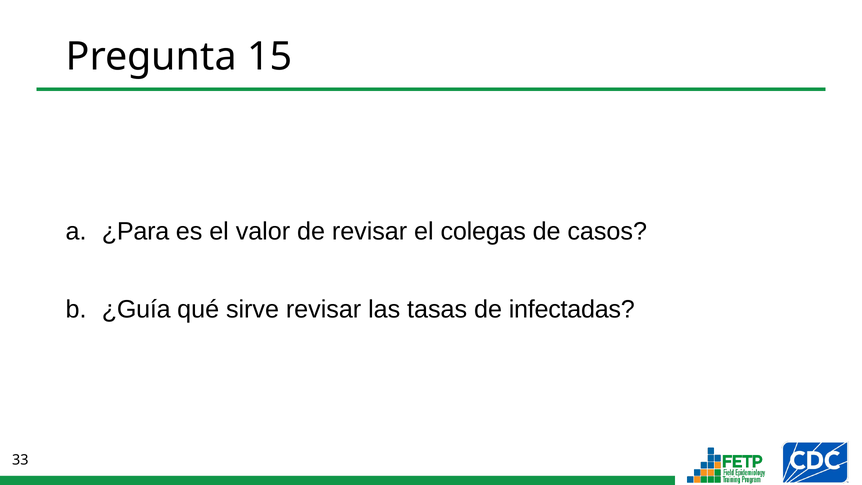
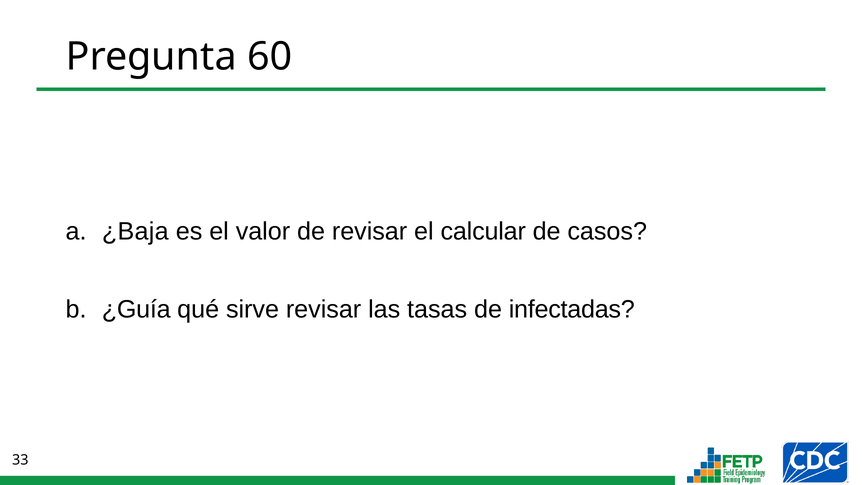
15: 15 -> 60
¿Para: ¿Para -> ¿Baja
colegas: colegas -> calcular
